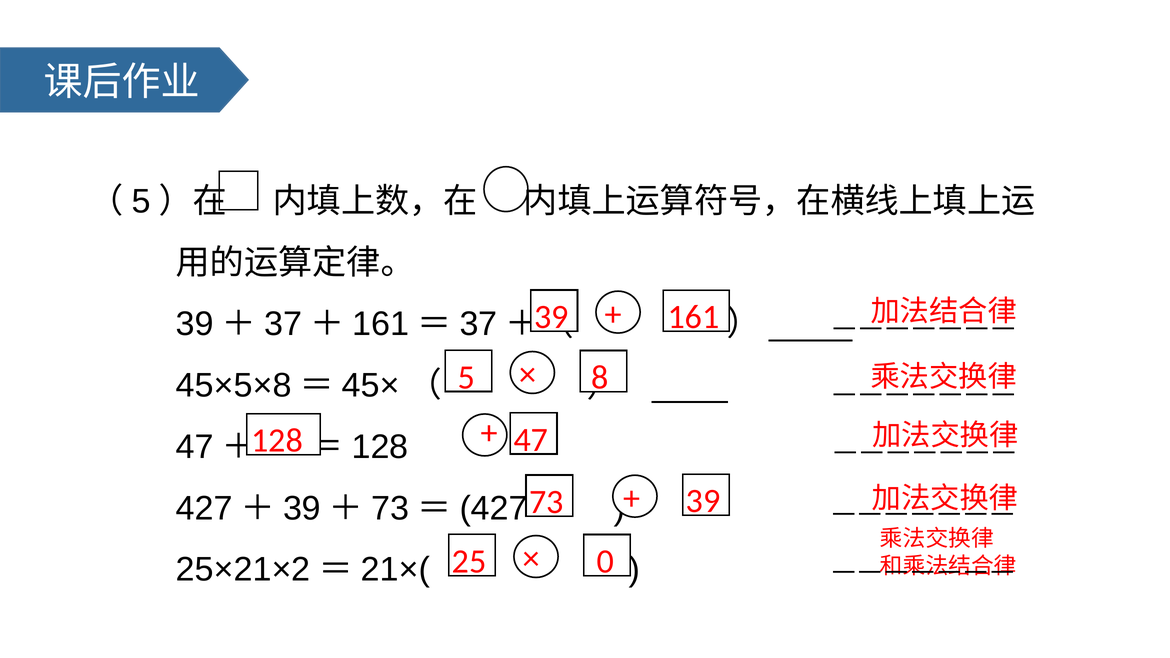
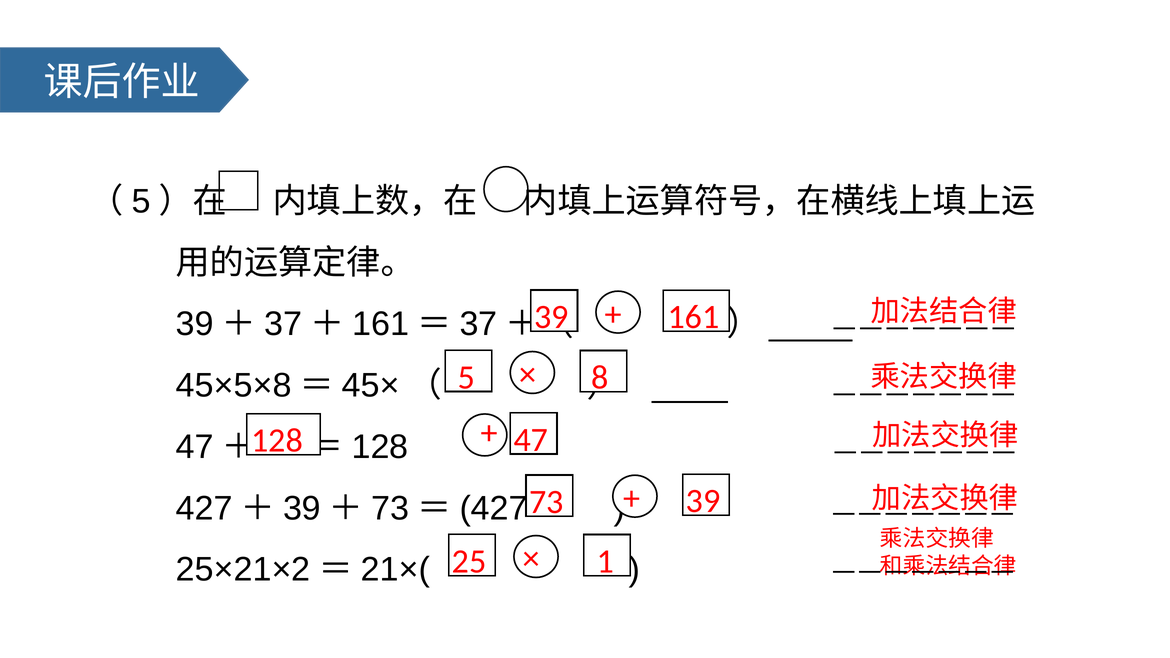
0: 0 -> 1
